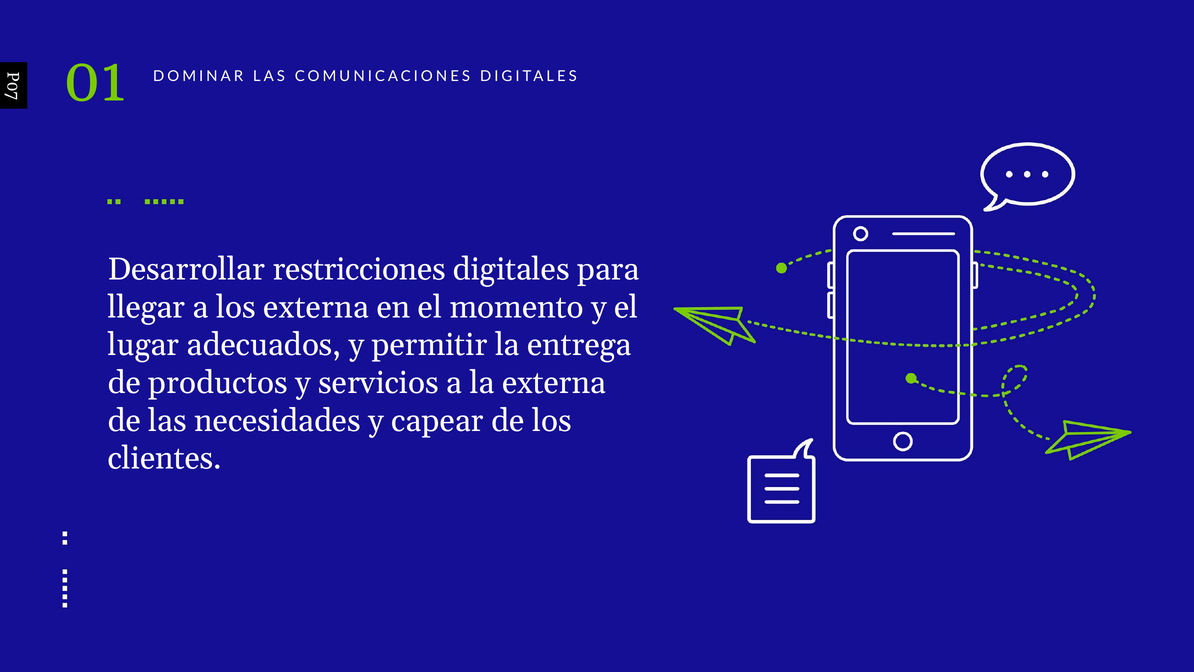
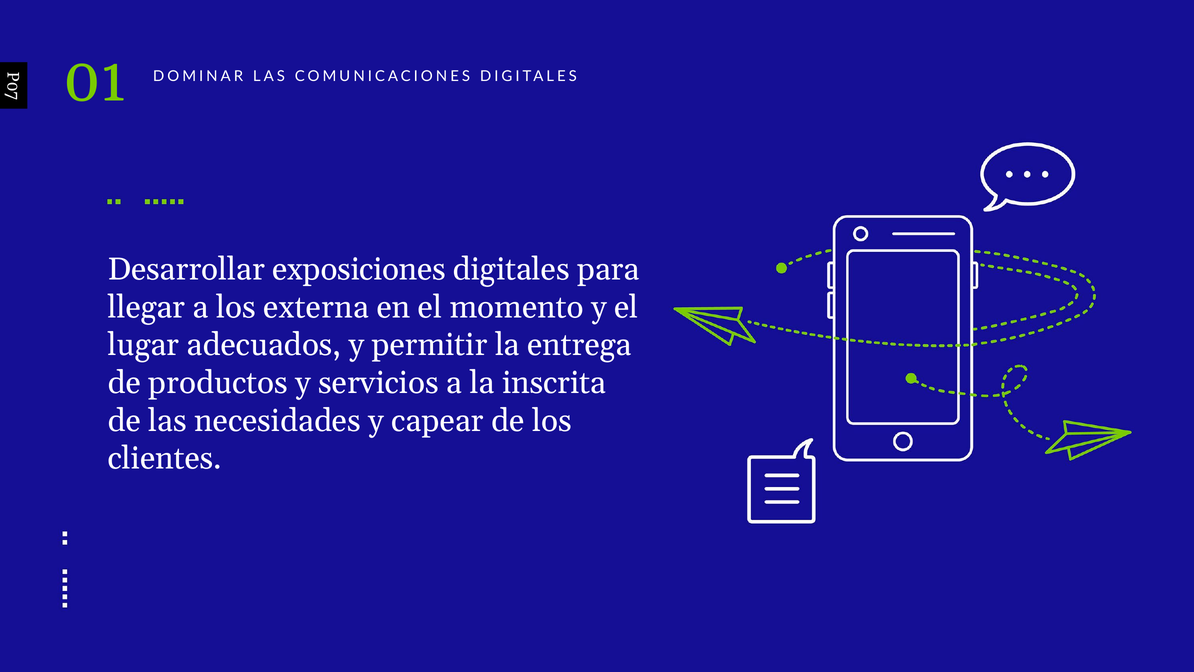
restricciones: restricciones -> exposiciones
la externa: externa -> inscrita
